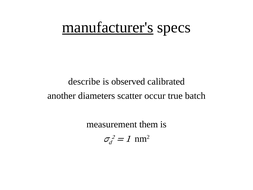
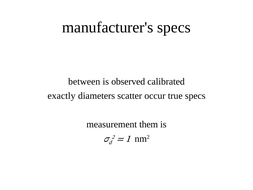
manufacturer's underline: present -> none
describe: describe -> between
another: another -> exactly
true batch: batch -> specs
